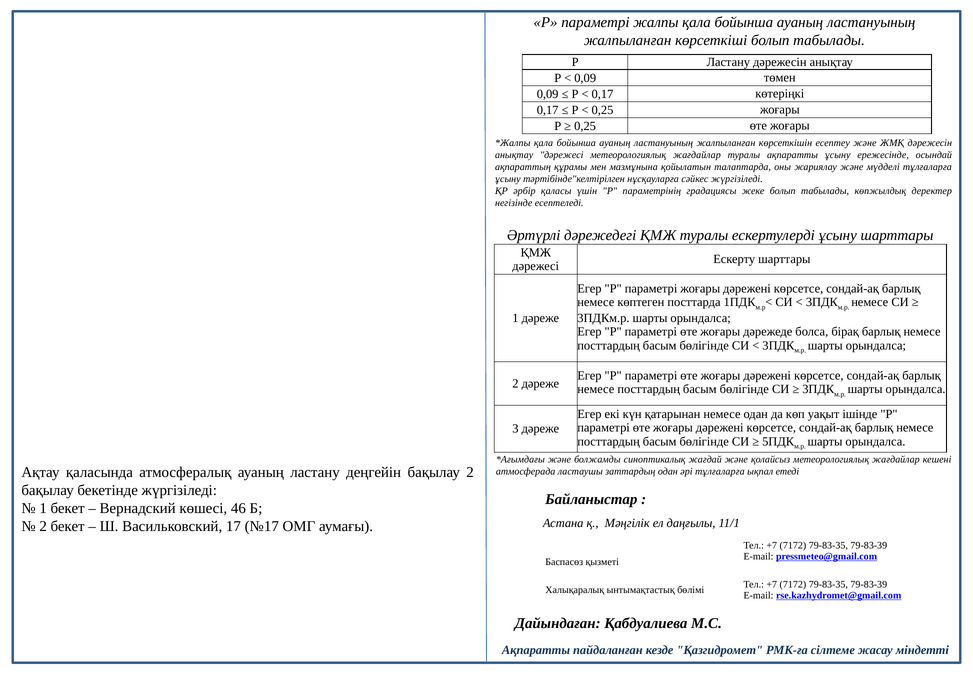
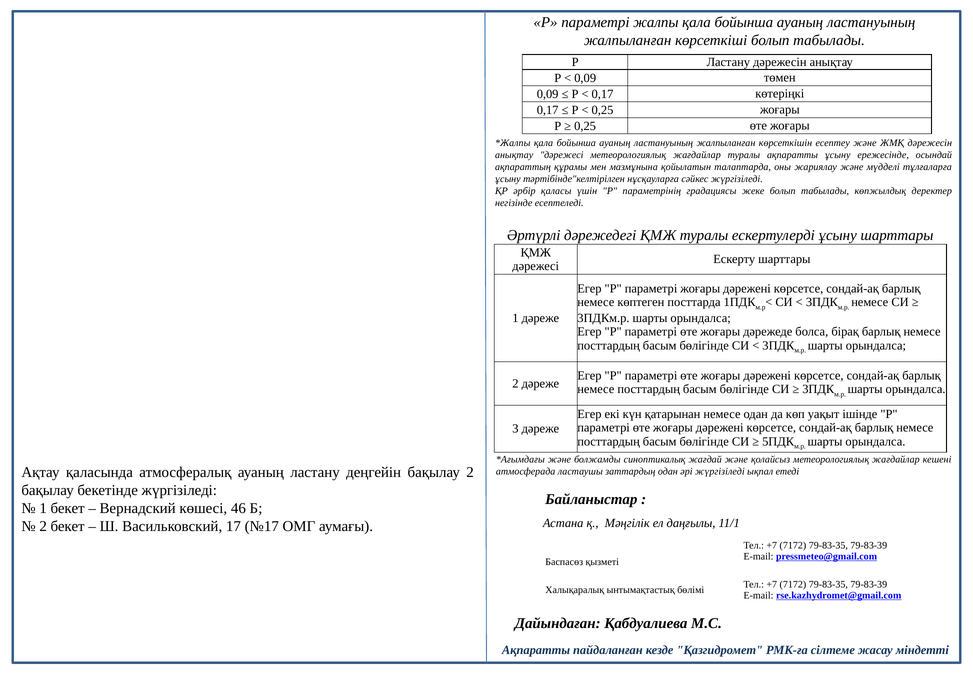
әрі тұлғаларға: тұлғаларға -> жүргізіледі
